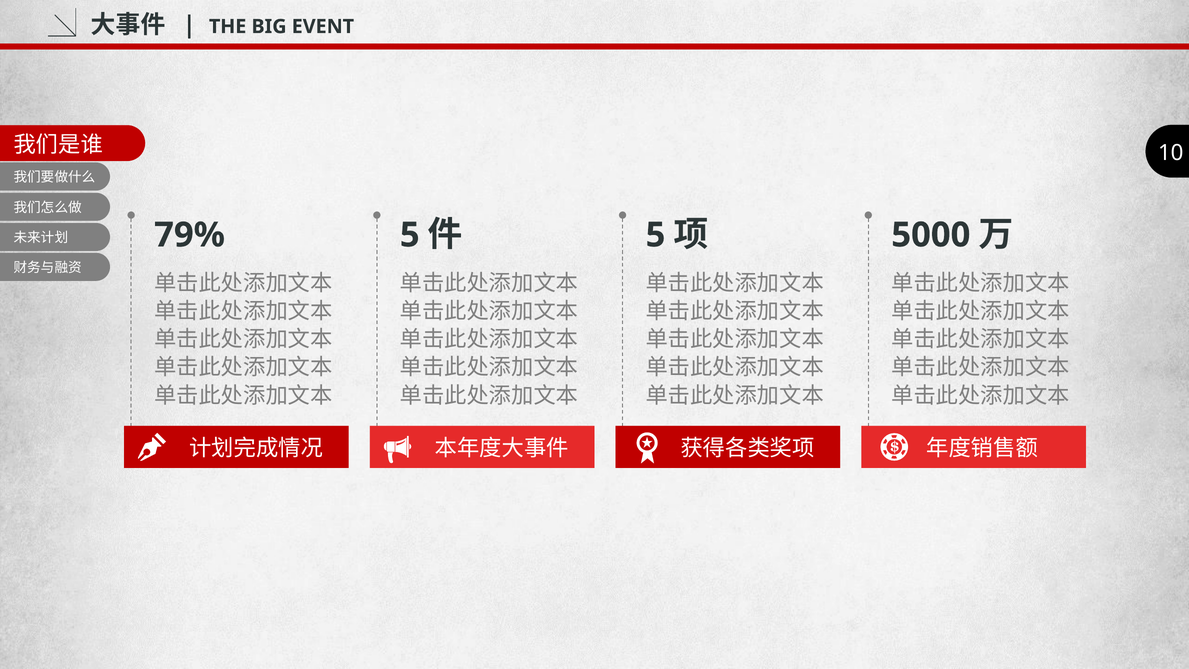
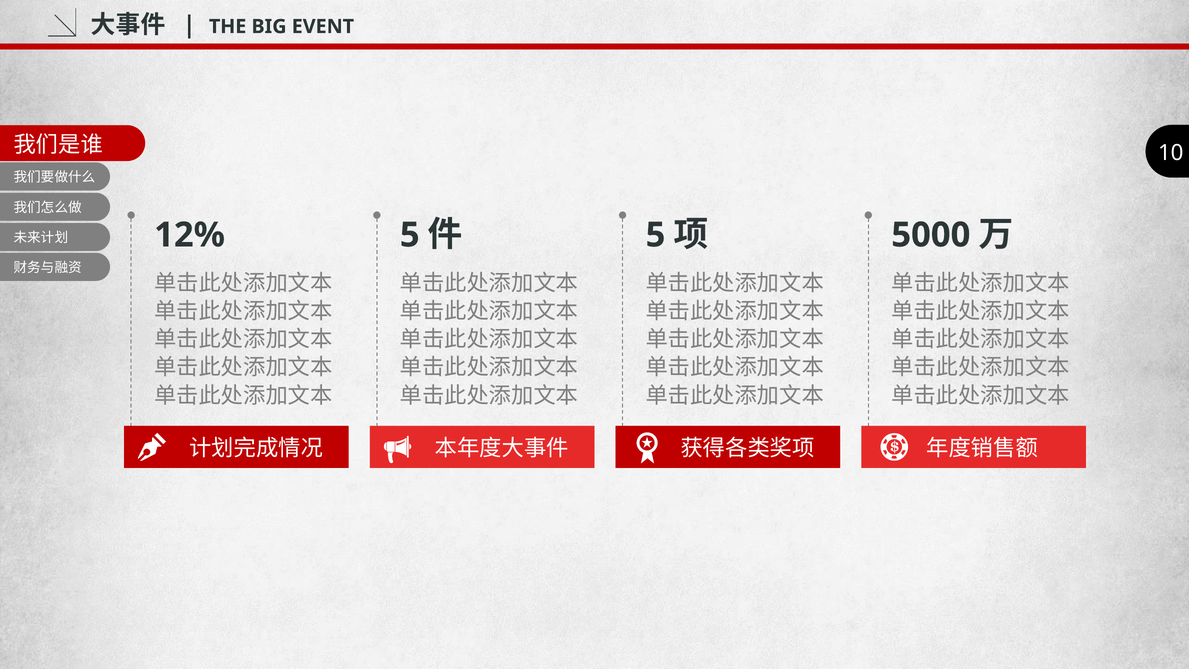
79%: 79% -> 12%
